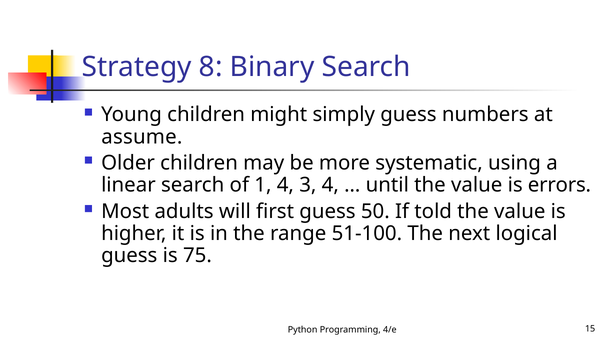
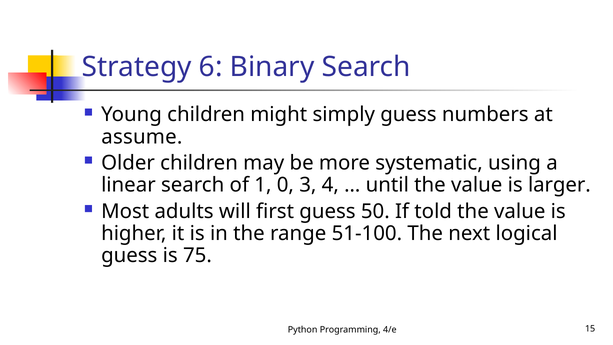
8: 8 -> 6
1 4: 4 -> 0
errors: errors -> larger
